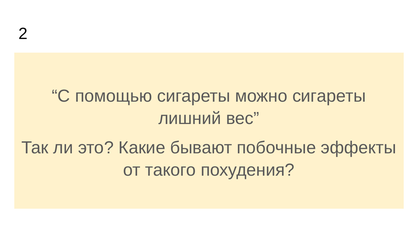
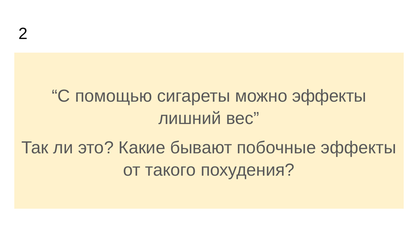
можно сигареты: сигареты -> эффекты
